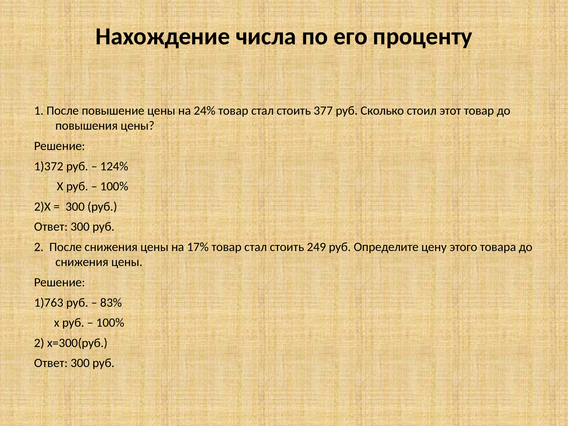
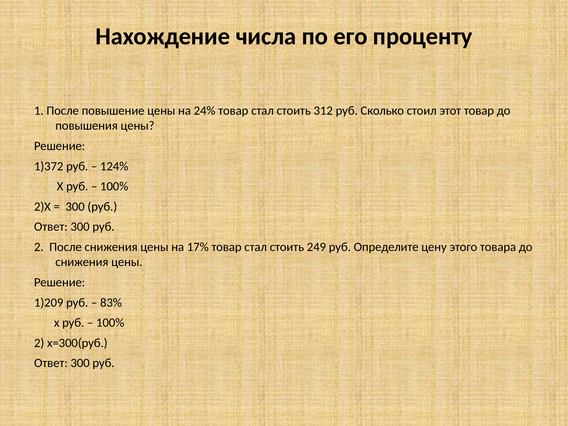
377: 377 -> 312
1)763: 1)763 -> 1)209
